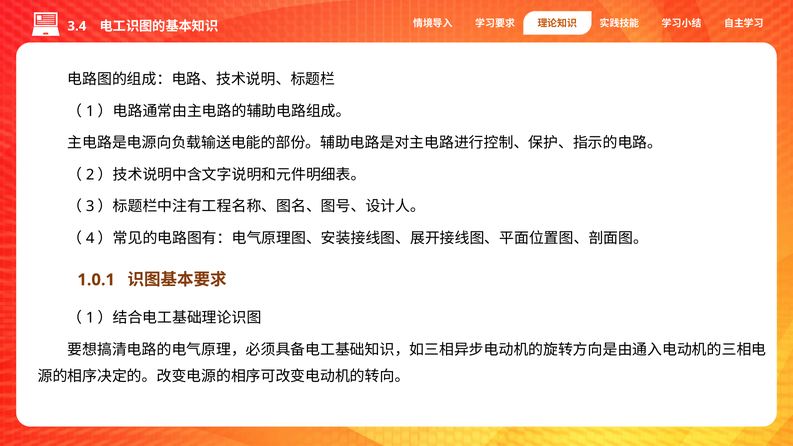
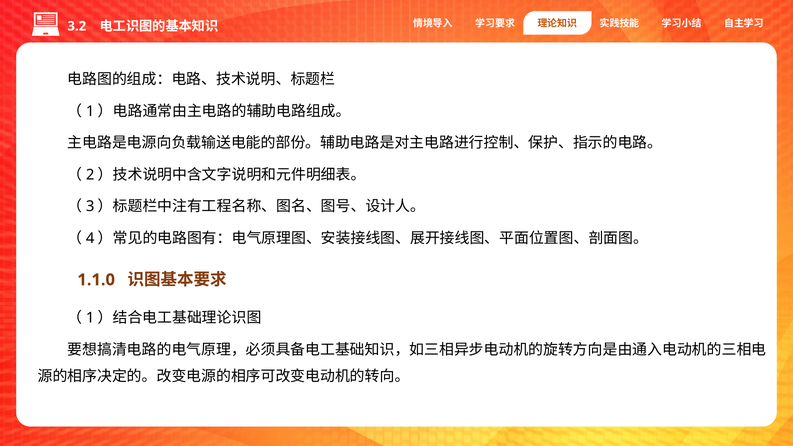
3.4: 3.4 -> 3.2
1.0.1: 1.0.1 -> 1.1.0
